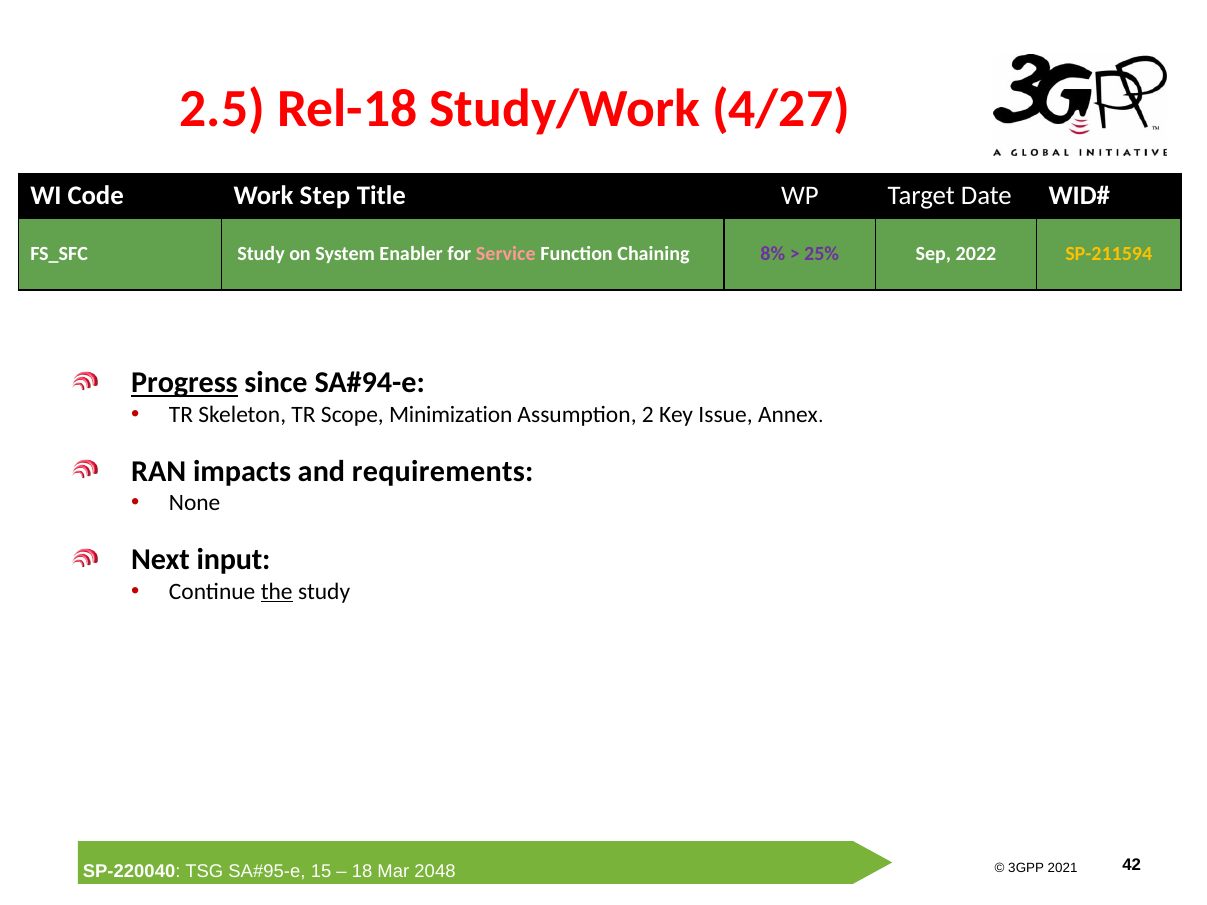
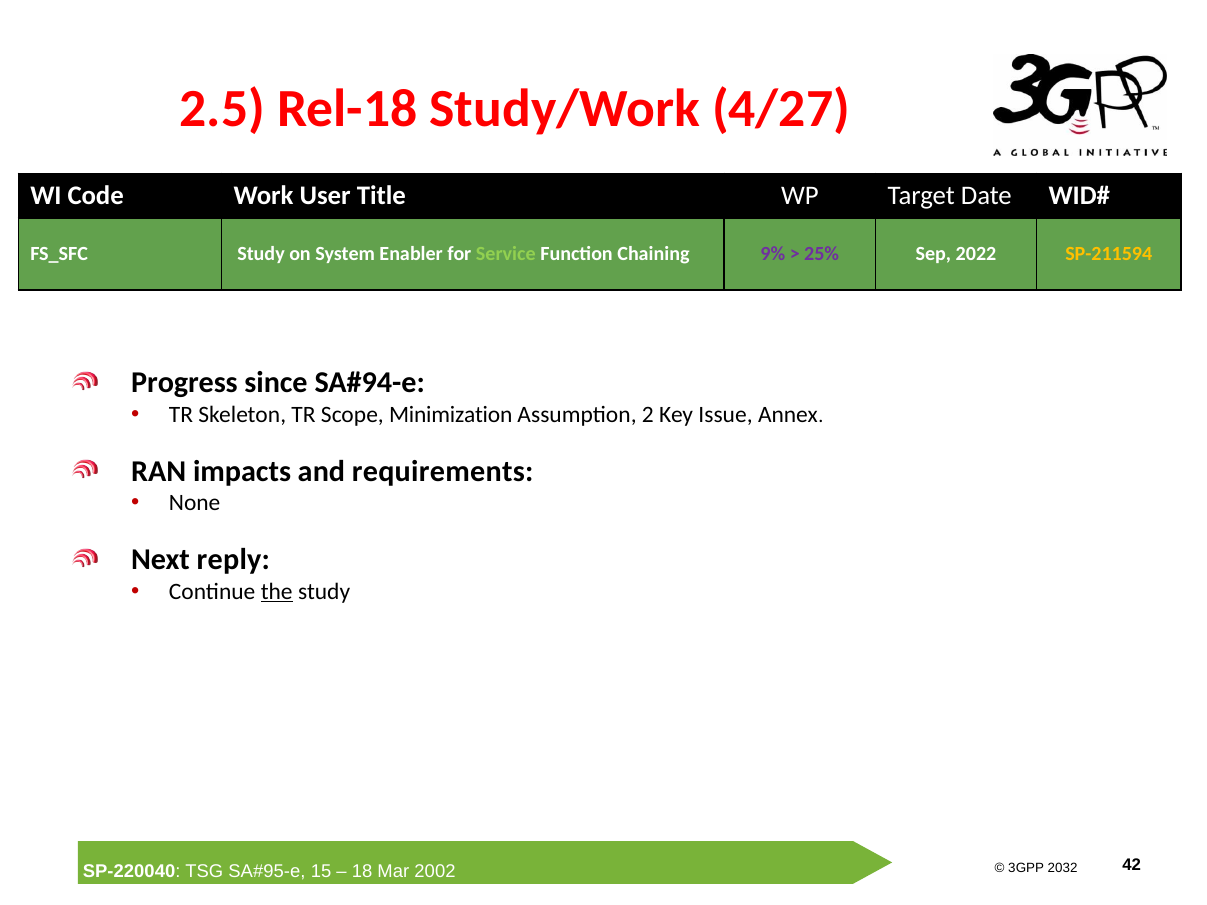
Step: Step -> User
Service colour: pink -> light green
8%: 8% -> 9%
Progress underline: present -> none
input: input -> reply
2021: 2021 -> 2032
2048: 2048 -> 2002
